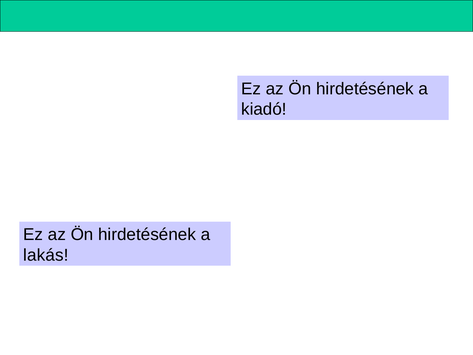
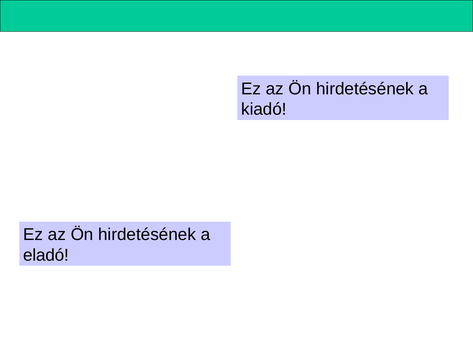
lakás: lakás -> eladó
